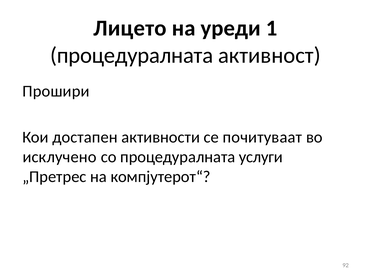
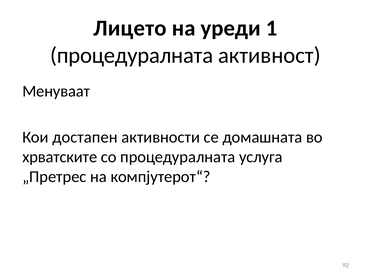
Прошири: Прошири -> Менуваат
почитуваат: почитуваат -> домашната
исклучено: исклучено -> хрватските
услуги: услуги -> услуга
